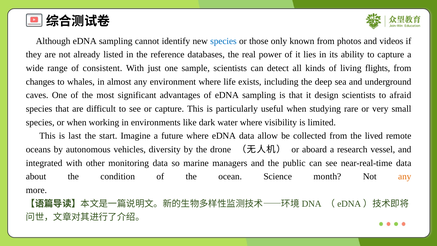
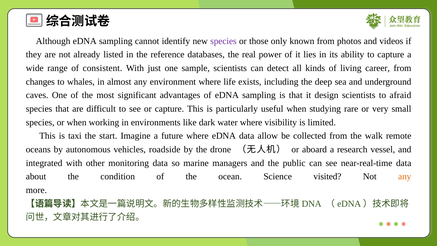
species at (223, 41) colour: blue -> purple
flights: flights -> career
last: last -> taxi
lived: lived -> walk
diversity: diversity -> roadside
month: month -> visited
